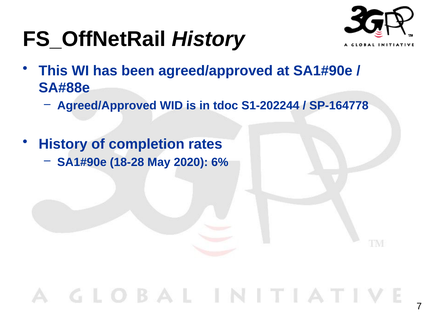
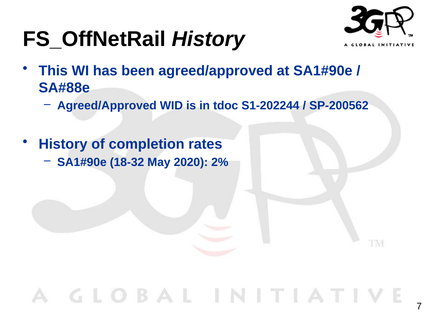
SP-164778: SP-164778 -> SP-200562
18-28: 18-28 -> 18-32
6%: 6% -> 2%
